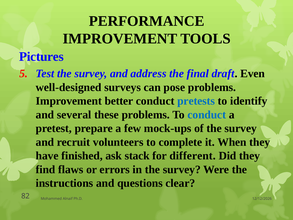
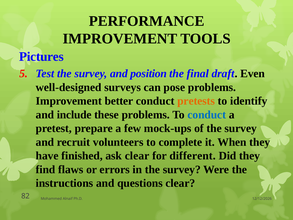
address: address -> position
pretests colour: blue -> orange
several: several -> include
ask stack: stack -> clear
